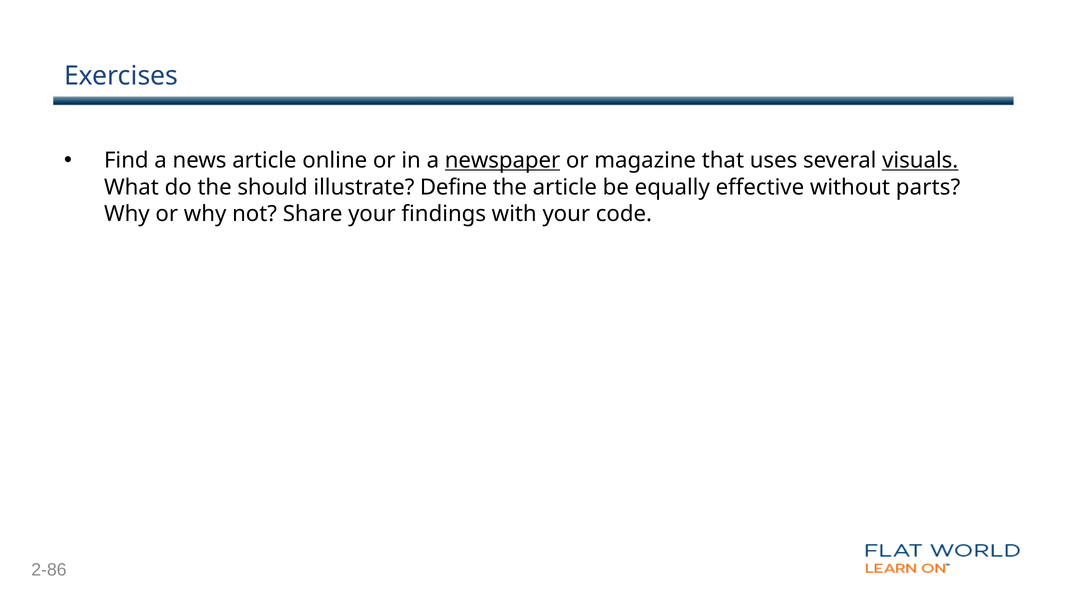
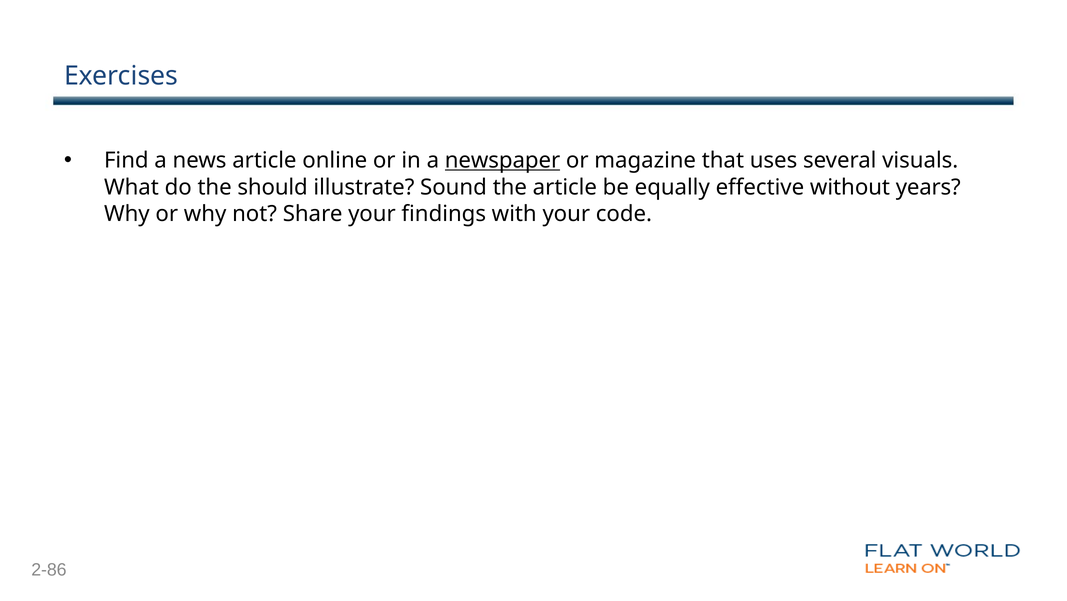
visuals underline: present -> none
Define: Define -> Sound
parts: parts -> years
